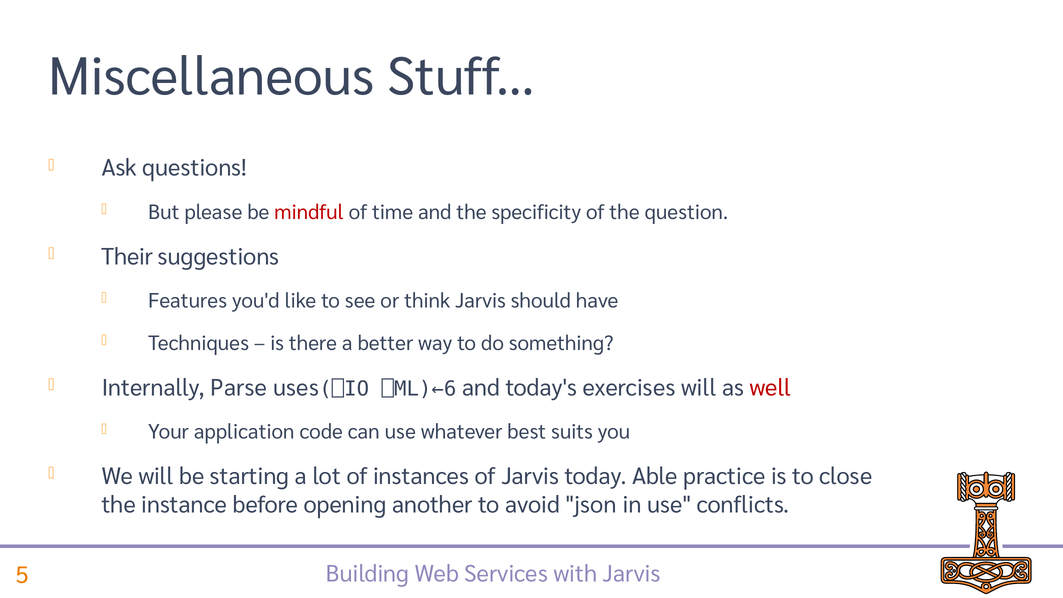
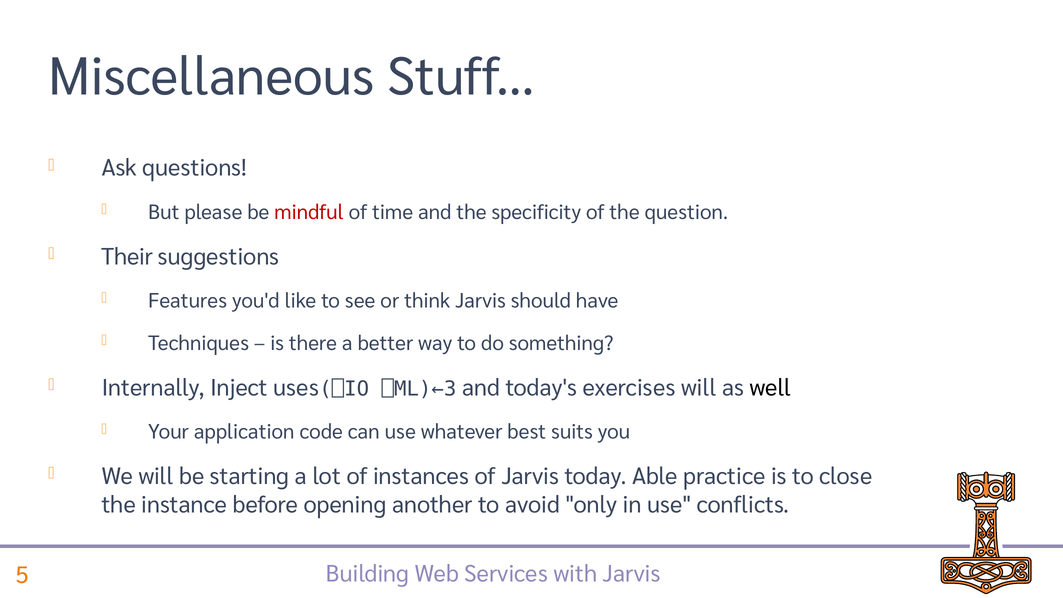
Parse: Parse -> Inject
⎕ML)←6: ⎕ML)←6 -> ⎕ML)←3
well colour: red -> black
json: json -> only
